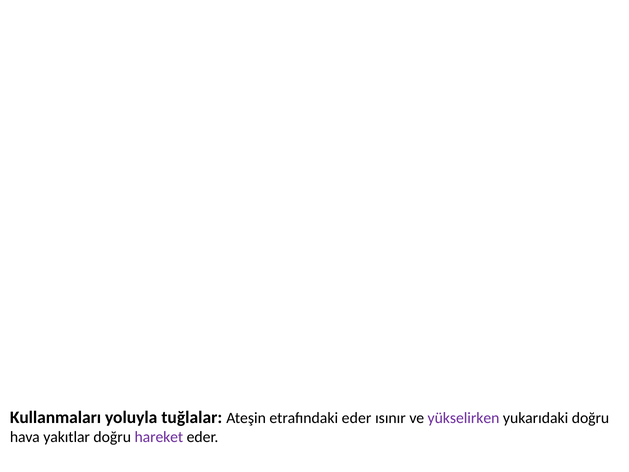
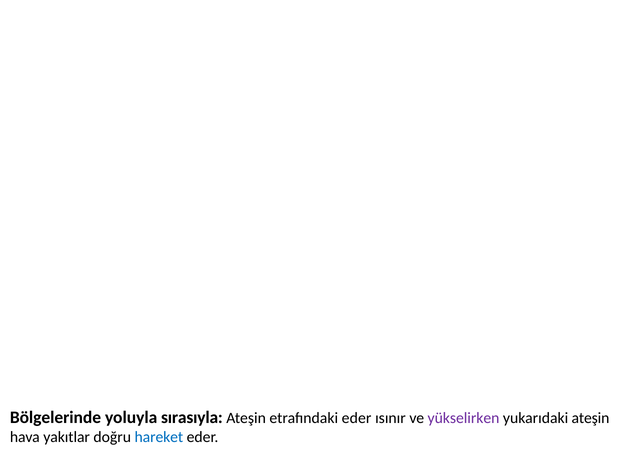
Kullanmaları: Kullanmaları -> Bölgelerinde
tuğlalar: tuğlalar -> sırasıyla
yukarıdaki doğru: doğru -> ateşin
hareket colour: purple -> blue
